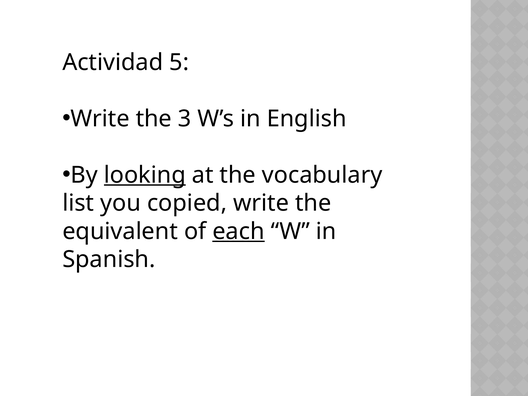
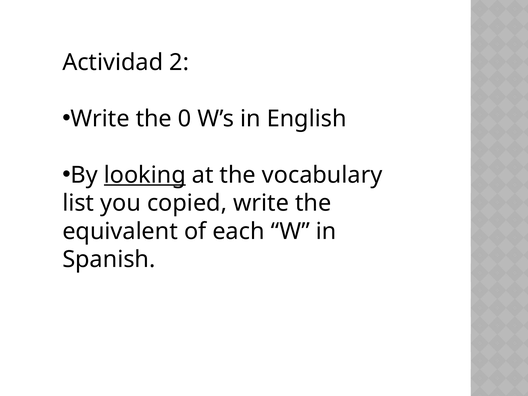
5: 5 -> 2
3: 3 -> 0
each underline: present -> none
